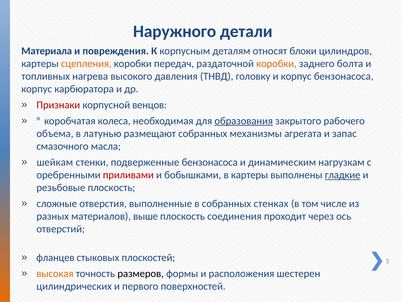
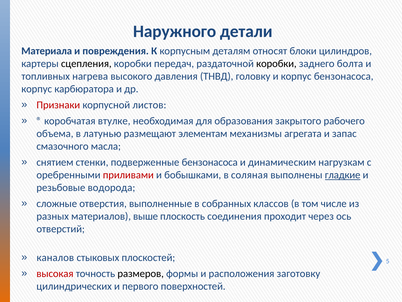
сцепления colour: orange -> black
коробки at (276, 64) colour: orange -> black
венцов: венцов -> листов
колеса: колеса -> втулке
образования underline: present -> none
размещают собранных: собранных -> элементам
шейкам: шейкам -> снятием
в картеры: картеры -> соляная
резьбовые плоскость: плоскость -> водорода
стенках: стенках -> классов
фланцев: фланцев -> каналов
высокая colour: orange -> red
шестерен: шестерен -> заготовку
